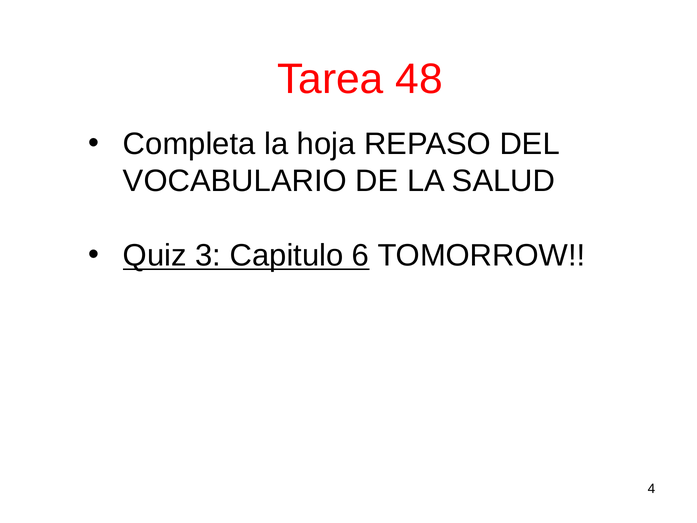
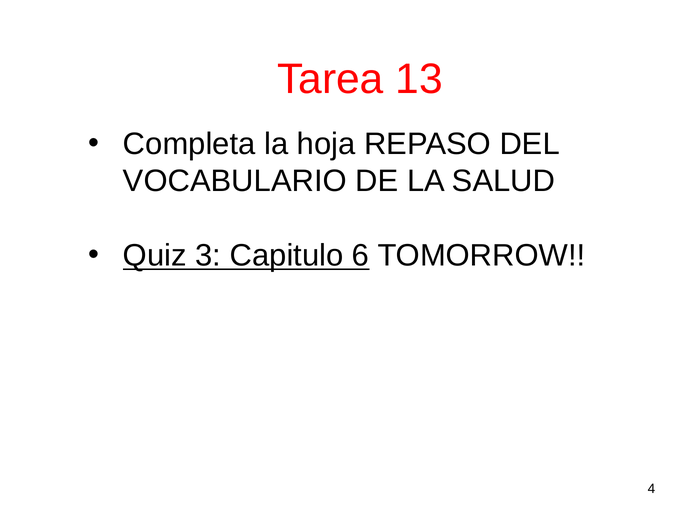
48: 48 -> 13
